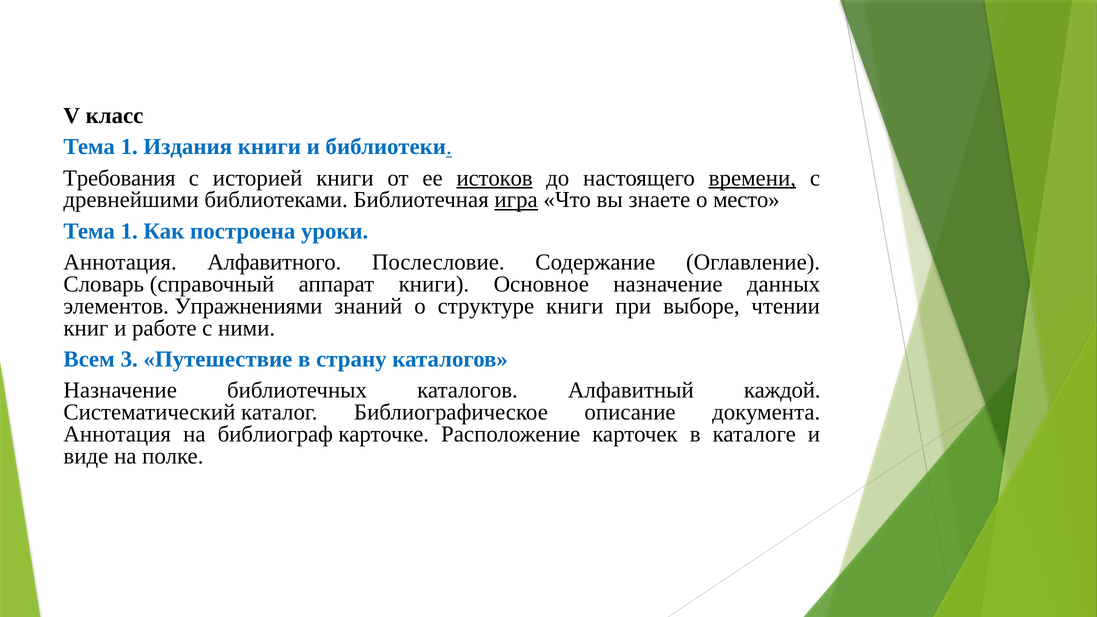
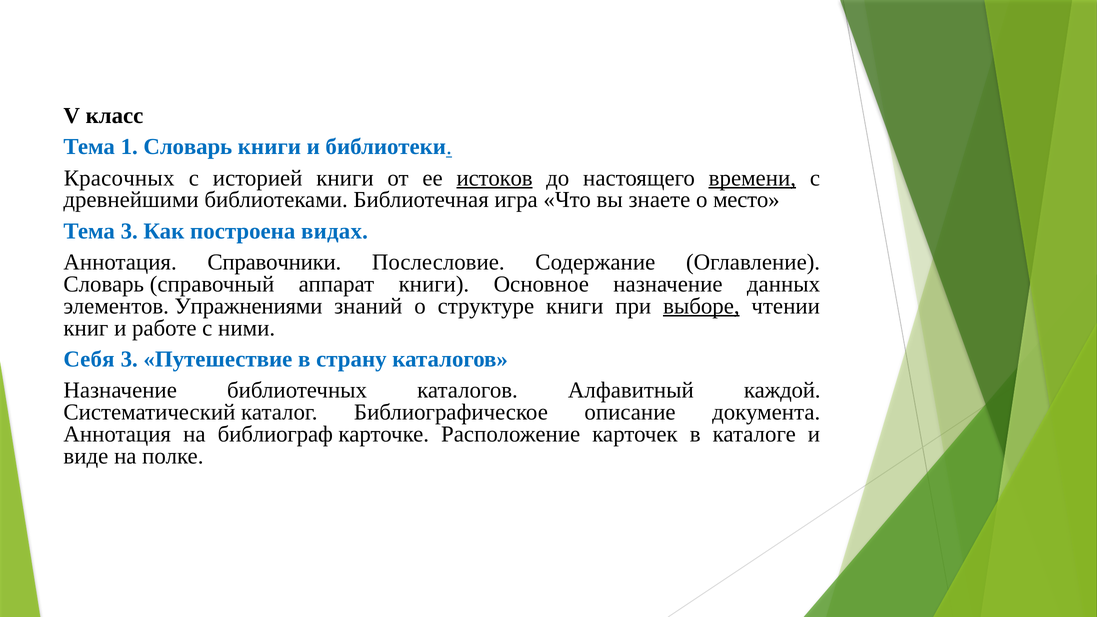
1 Издания: Издания -> Словарь
Требования: Требования -> Красочных
игра underline: present -> none
1 at (129, 231): 1 -> 3
уроки: уроки -> видах
Алфавитного: Алфавитного -> Справочники
выборе underline: none -> present
Всем: Всем -> Себя
